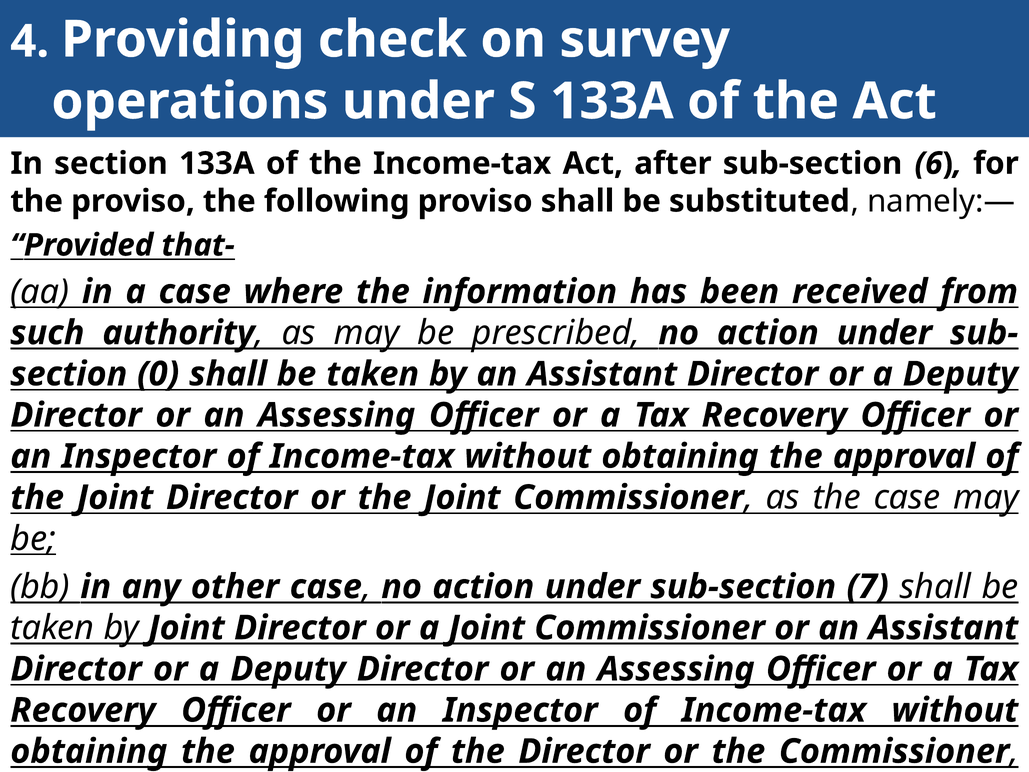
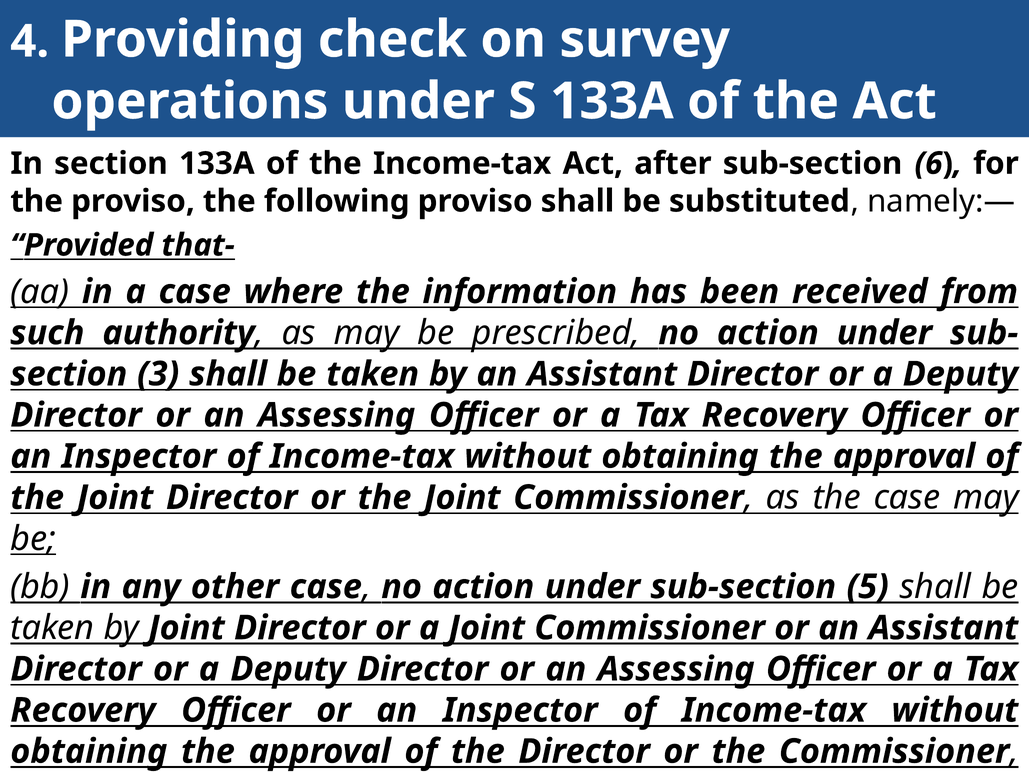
0: 0 -> 3
7: 7 -> 5
